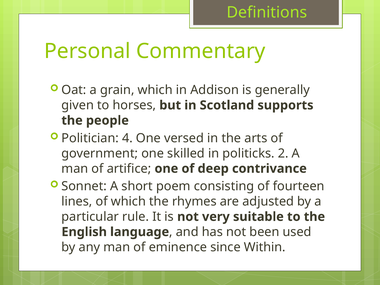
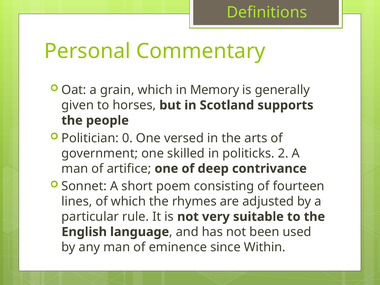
Addison: Addison -> Memory
4: 4 -> 0
